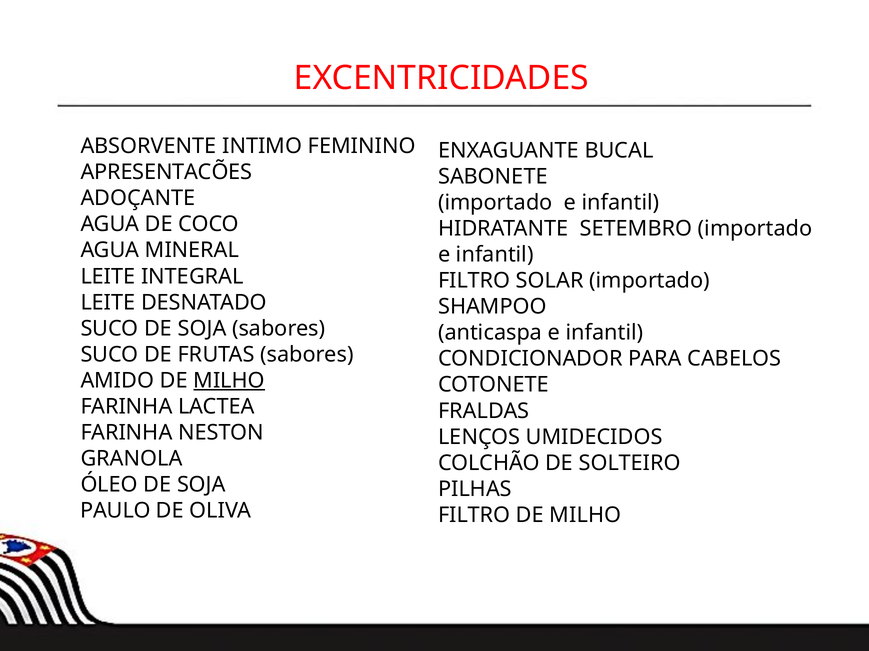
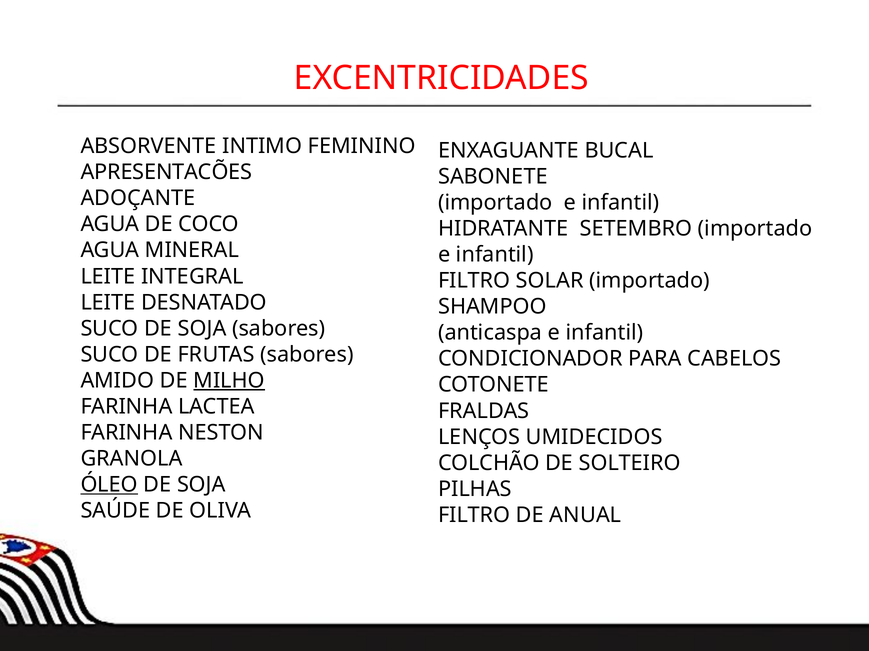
ÓLEO underline: none -> present
PAULO: PAULO -> SAÚDE
FILTRO DE MILHO: MILHO -> ANUAL
